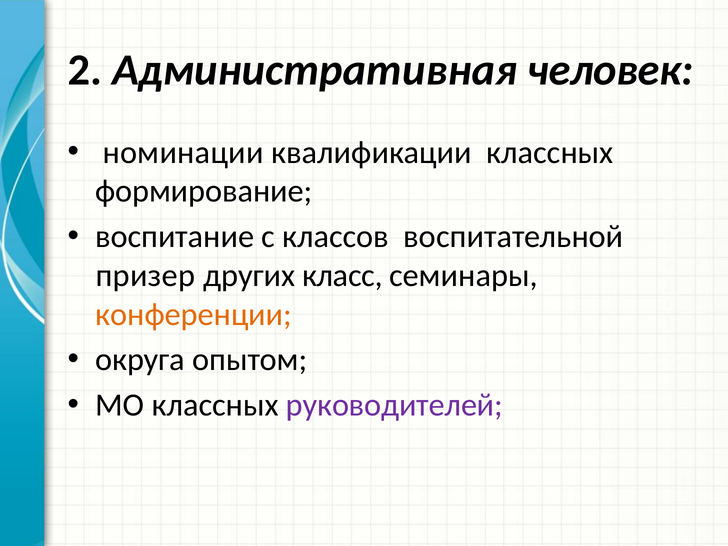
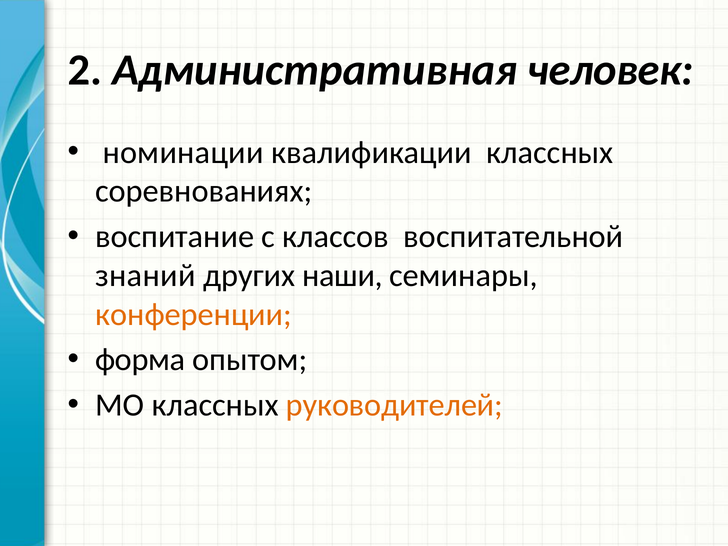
формирование: формирование -> соревнованиях
призер: призер -> знаний
класс: класс -> наши
округа: округа -> форма
руководителей colour: purple -> orange
